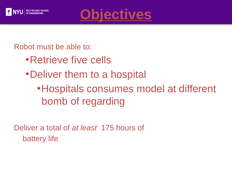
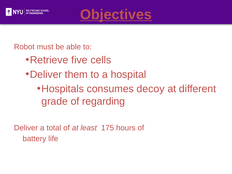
model: model -> decoy
bomb: bomb -> grade
